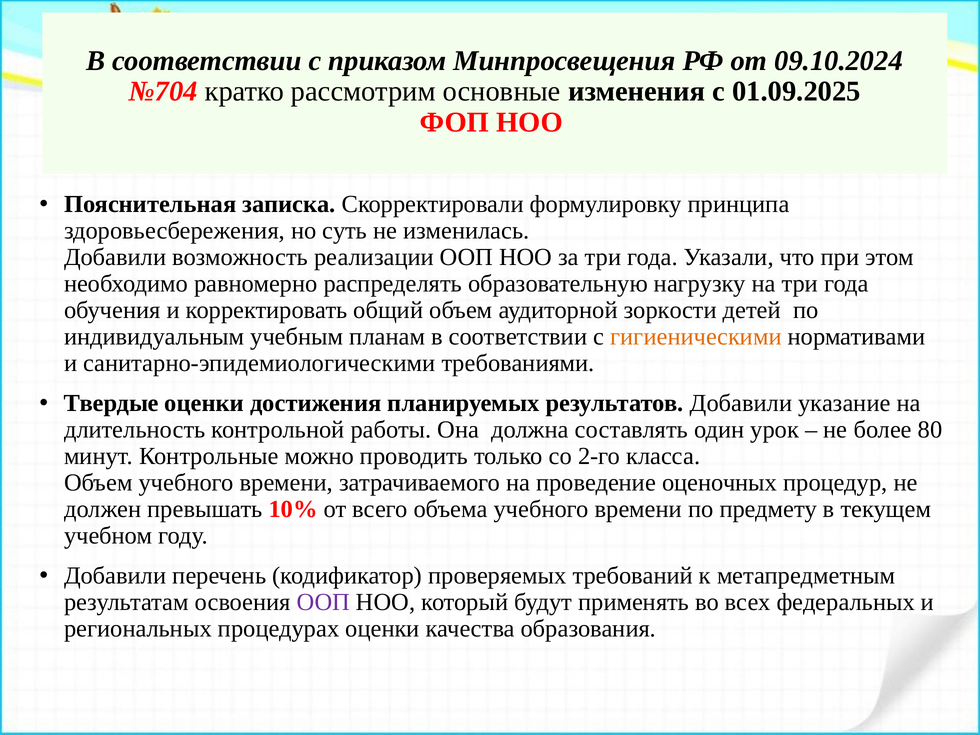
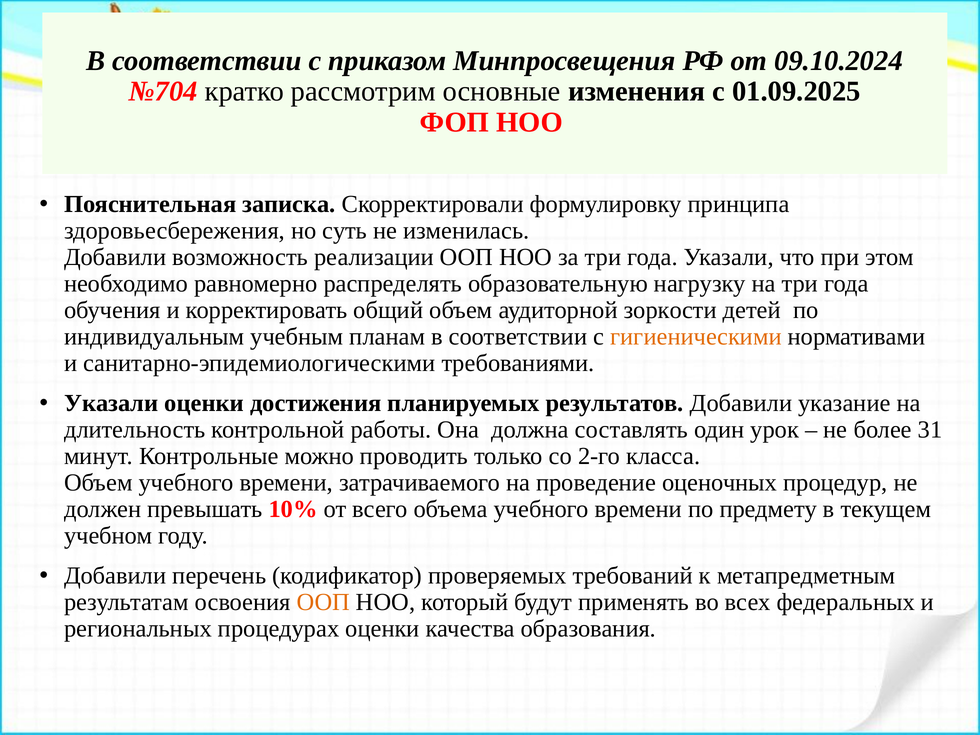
Твердые at (111, 403): Твердые -> Указали
80: 80 -> 31
ООП at (323, 602) colour: purple -> orange
